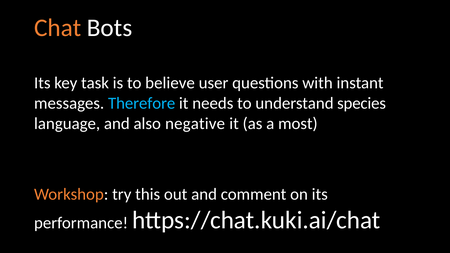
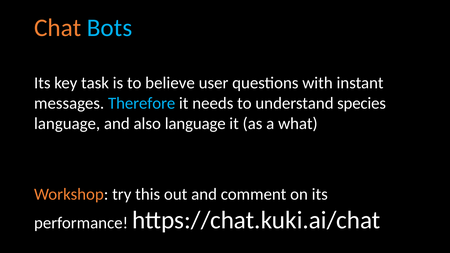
Bots colour: white -> light blue
also negative: negative -> language
most: most -> what
